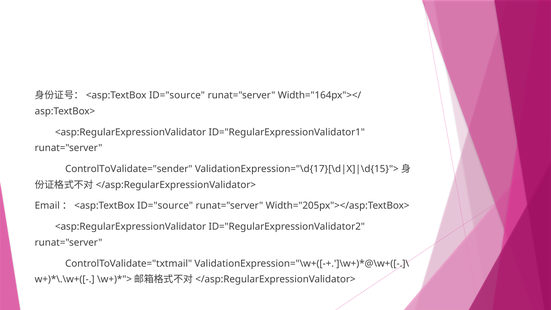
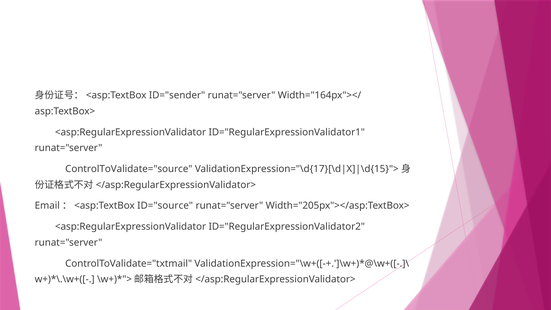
ID="source at (177, 95): ID="source -> ID="sender
ControlToValidate="sender: ControlToValidate="sender -> ControlToValidate="source
